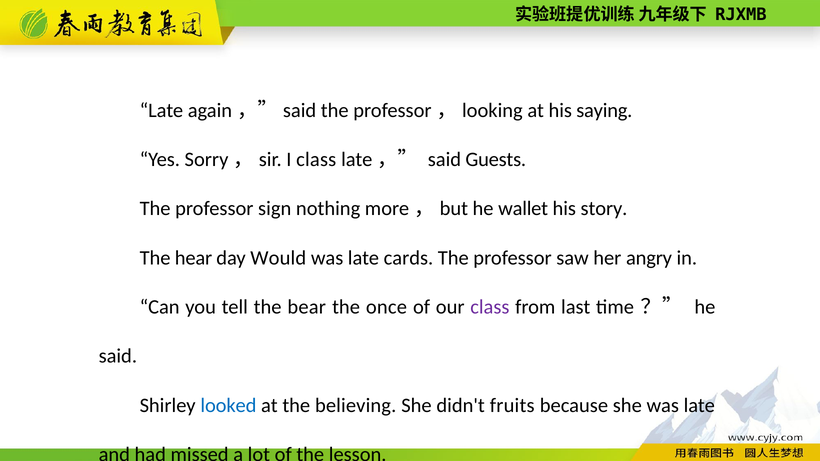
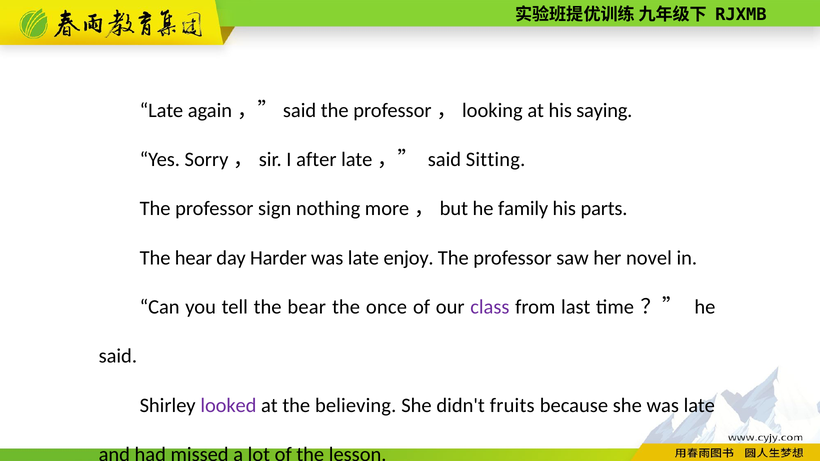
I class: class -> after
Guests: Guests -> Sitting
wallet: wallet -> family
story: story -> parts
Would: Would -> Harder
cards: cards -> enjoy
angry: angry -> novel
looked colour: blue -> purple
